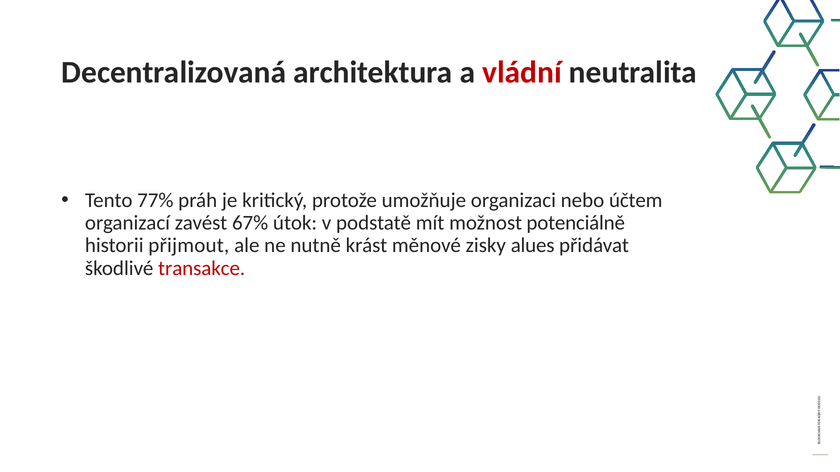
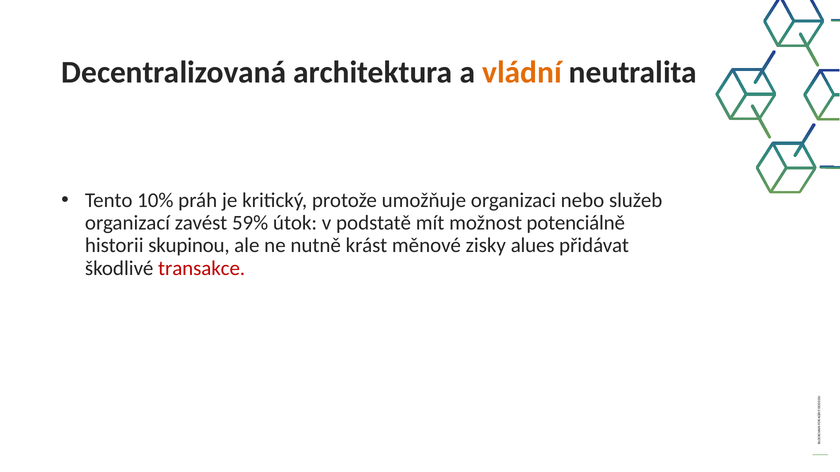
vládní colour: red -> orange
77%: 77% -> 10%
účtem: účtem -> služeb
67%: 67% -> 59%
přijmout: přijmout -> skupinou
